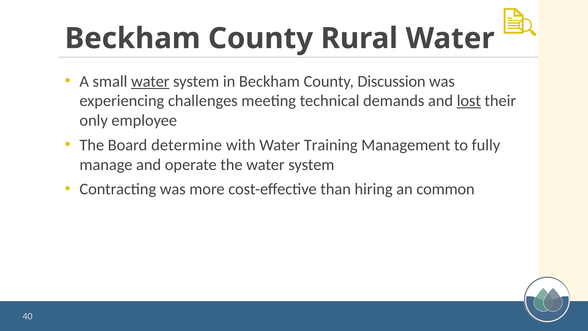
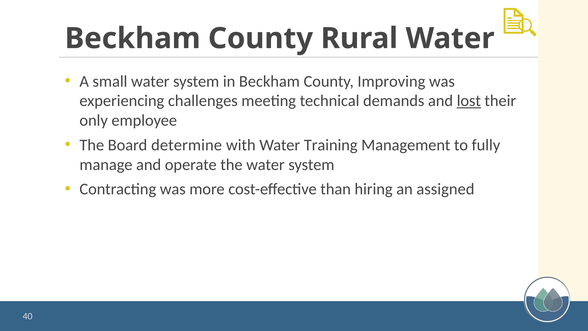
water at (150, 81) underline: present -> none
Discussion: Discussion -> Improving
common: common -> assigned
